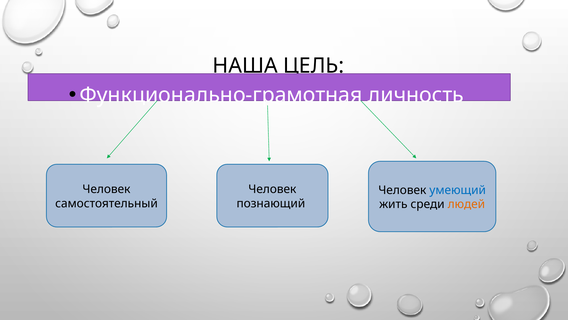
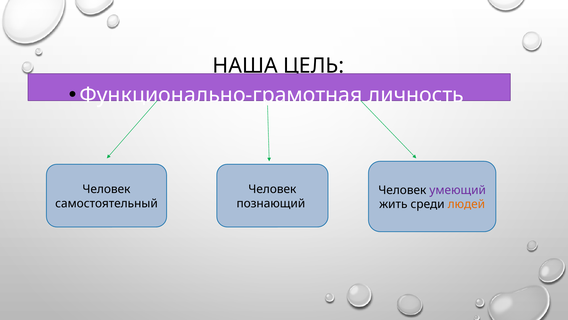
умеющий colour: blue -> purple
